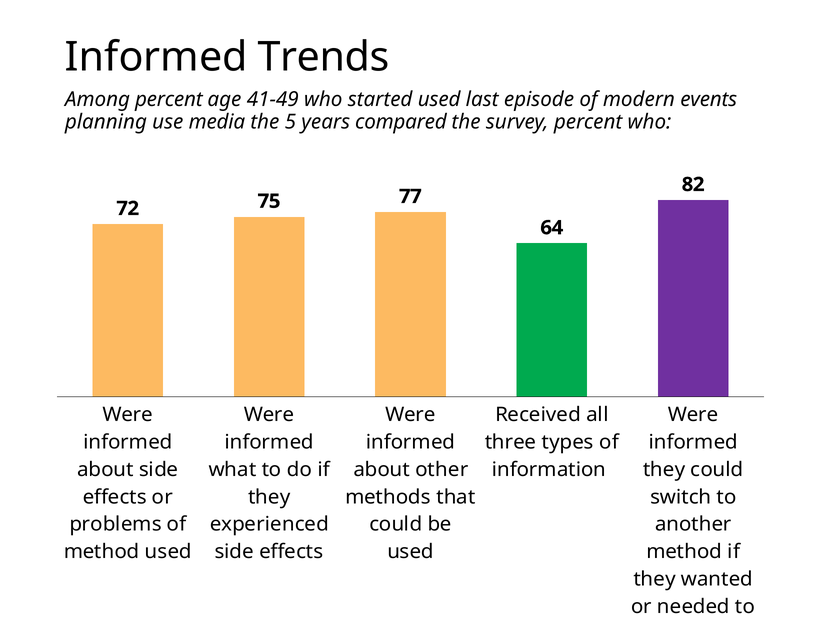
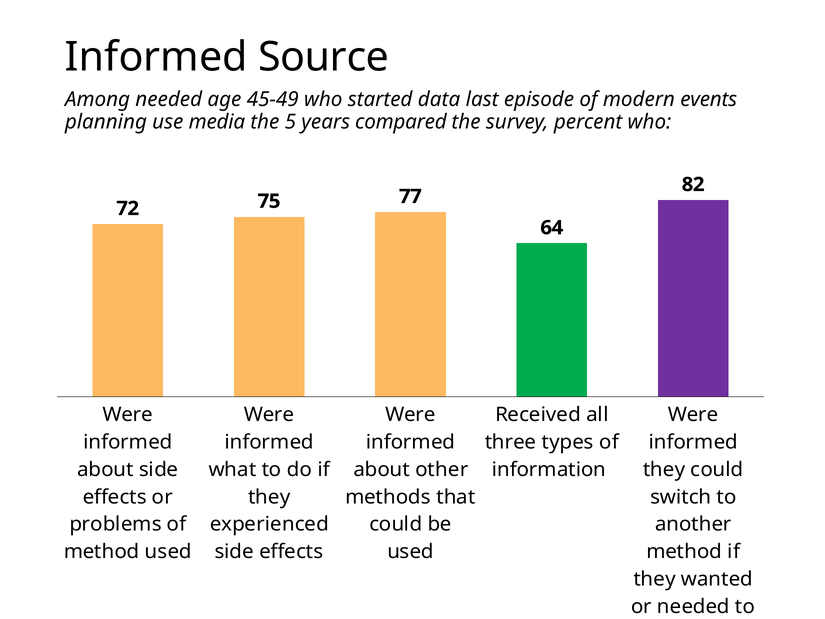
Trends: Trends -> Source
Among percent: percent -> needed
41-49: 41-49 -> 45-49
started used: used -> data
